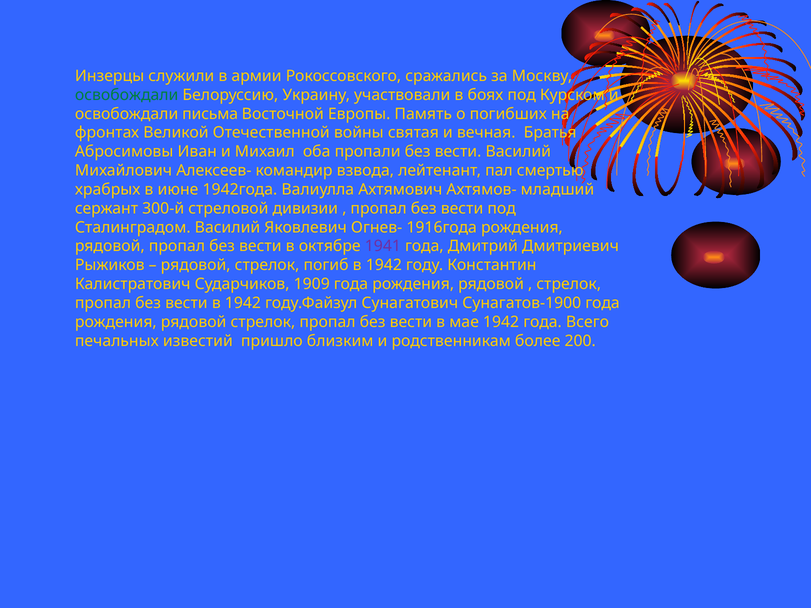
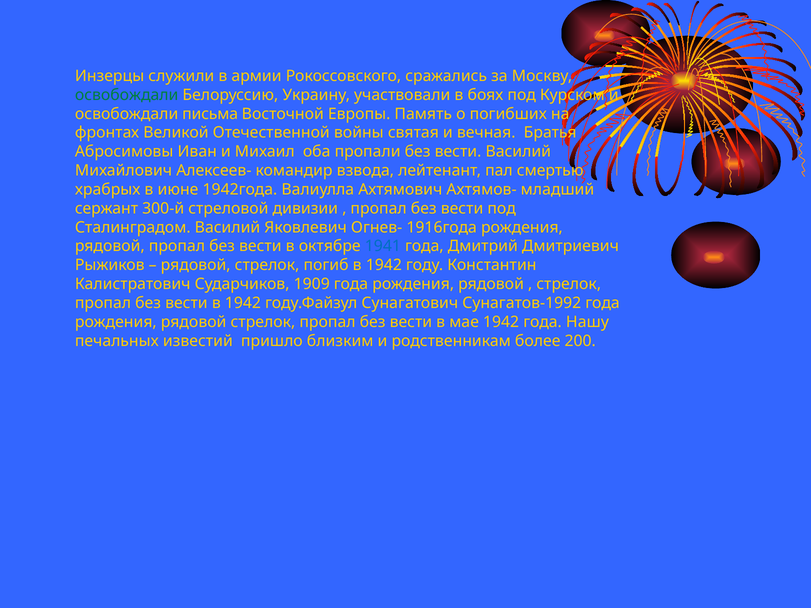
1941 colour: purple -> blue
Сунагатов-1900: Сунагатов-1900 -> Сунагатов-1992
Всего: Всего -> Нашу
